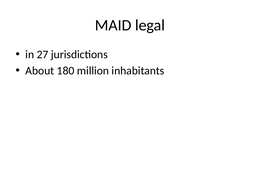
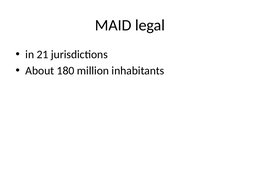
27: 27 -> 21
